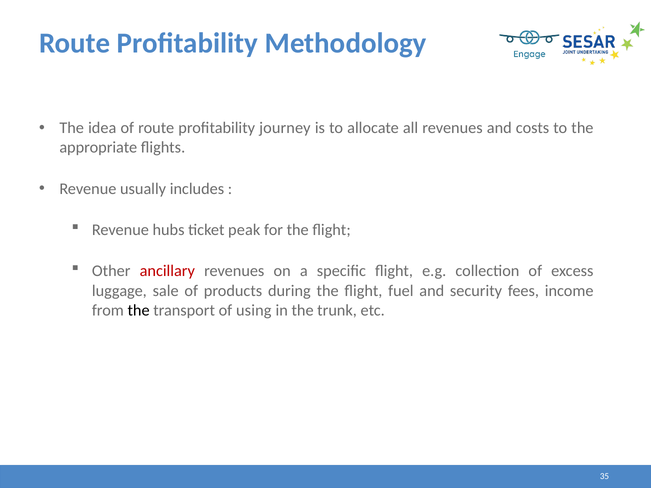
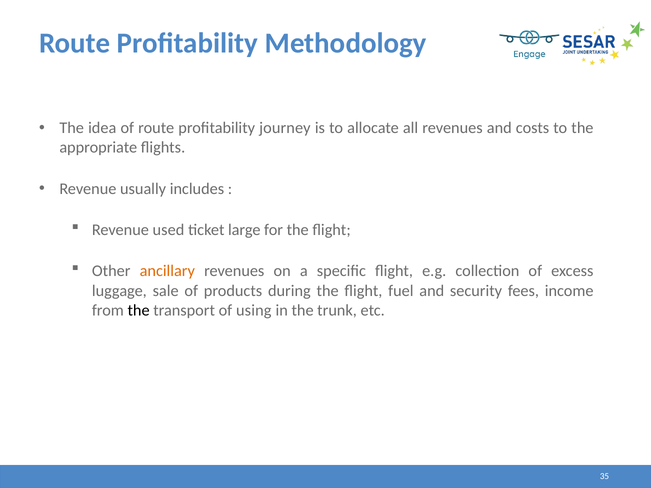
hubs: hubs -> used
peak: peak -> large
ancillary colour: red -> orange
